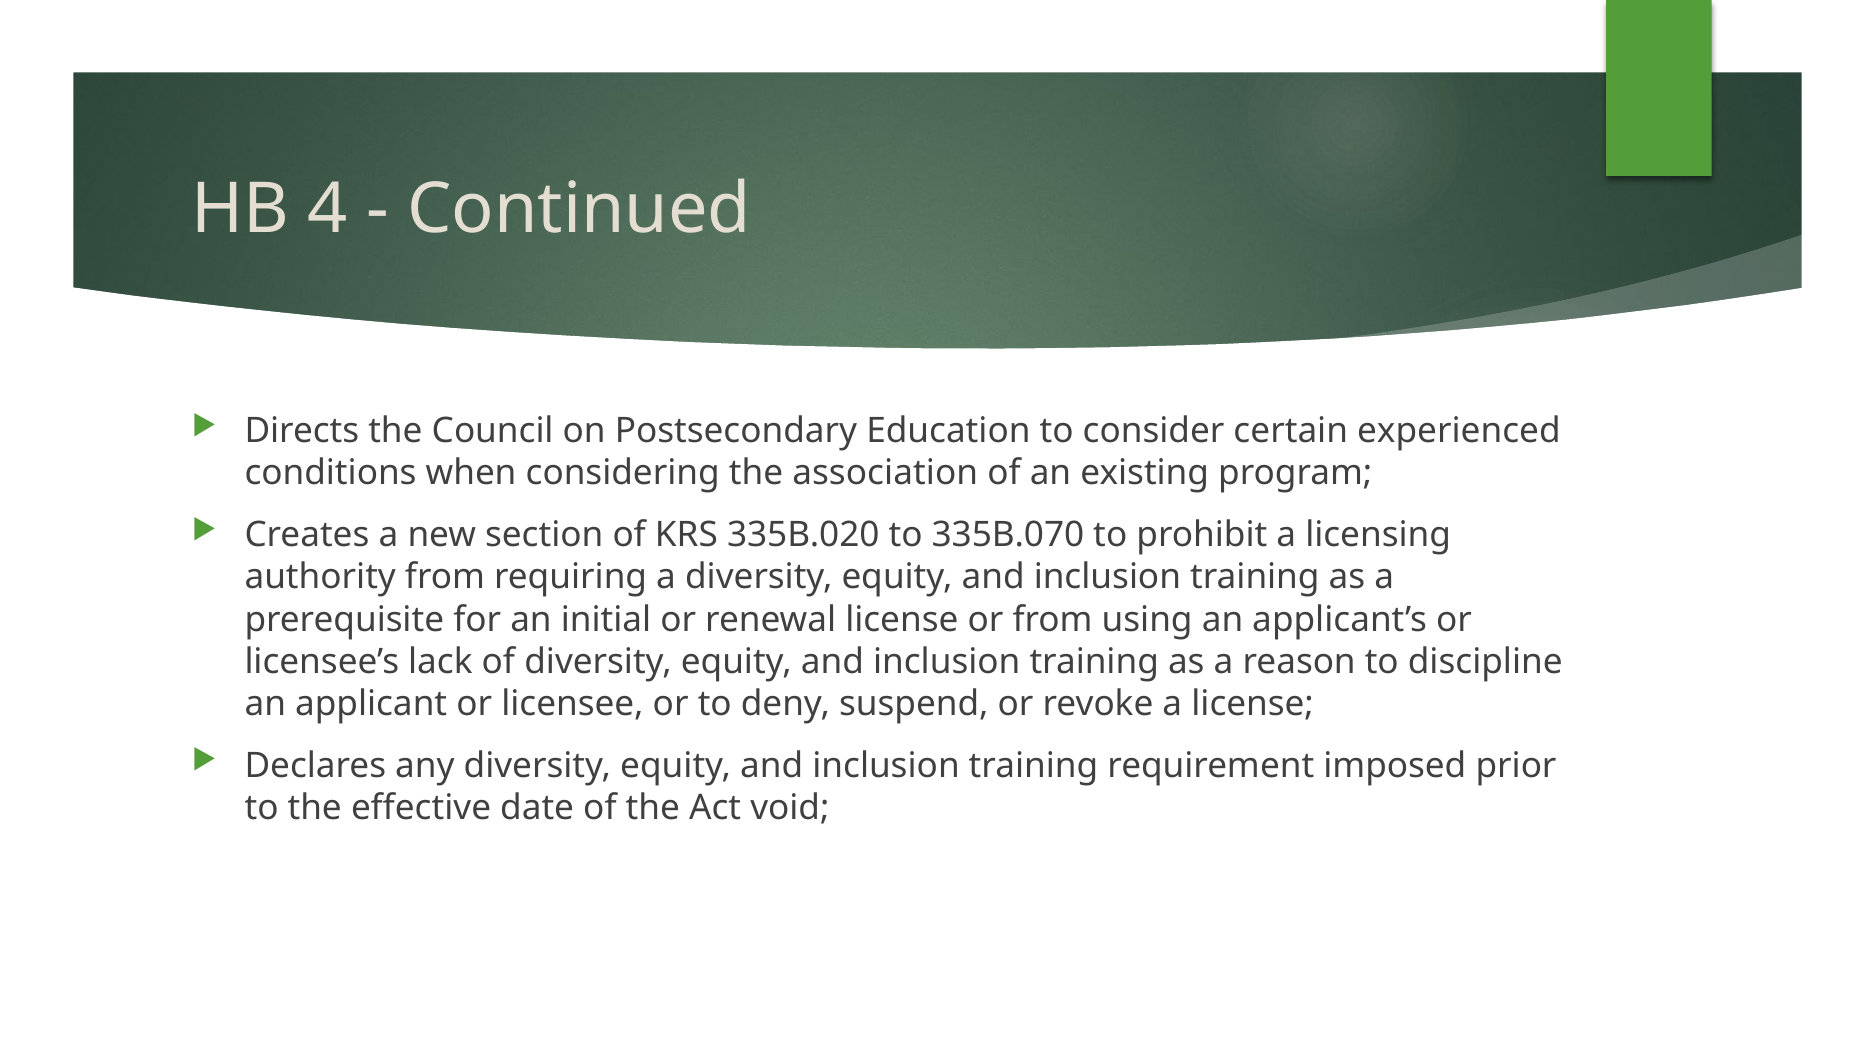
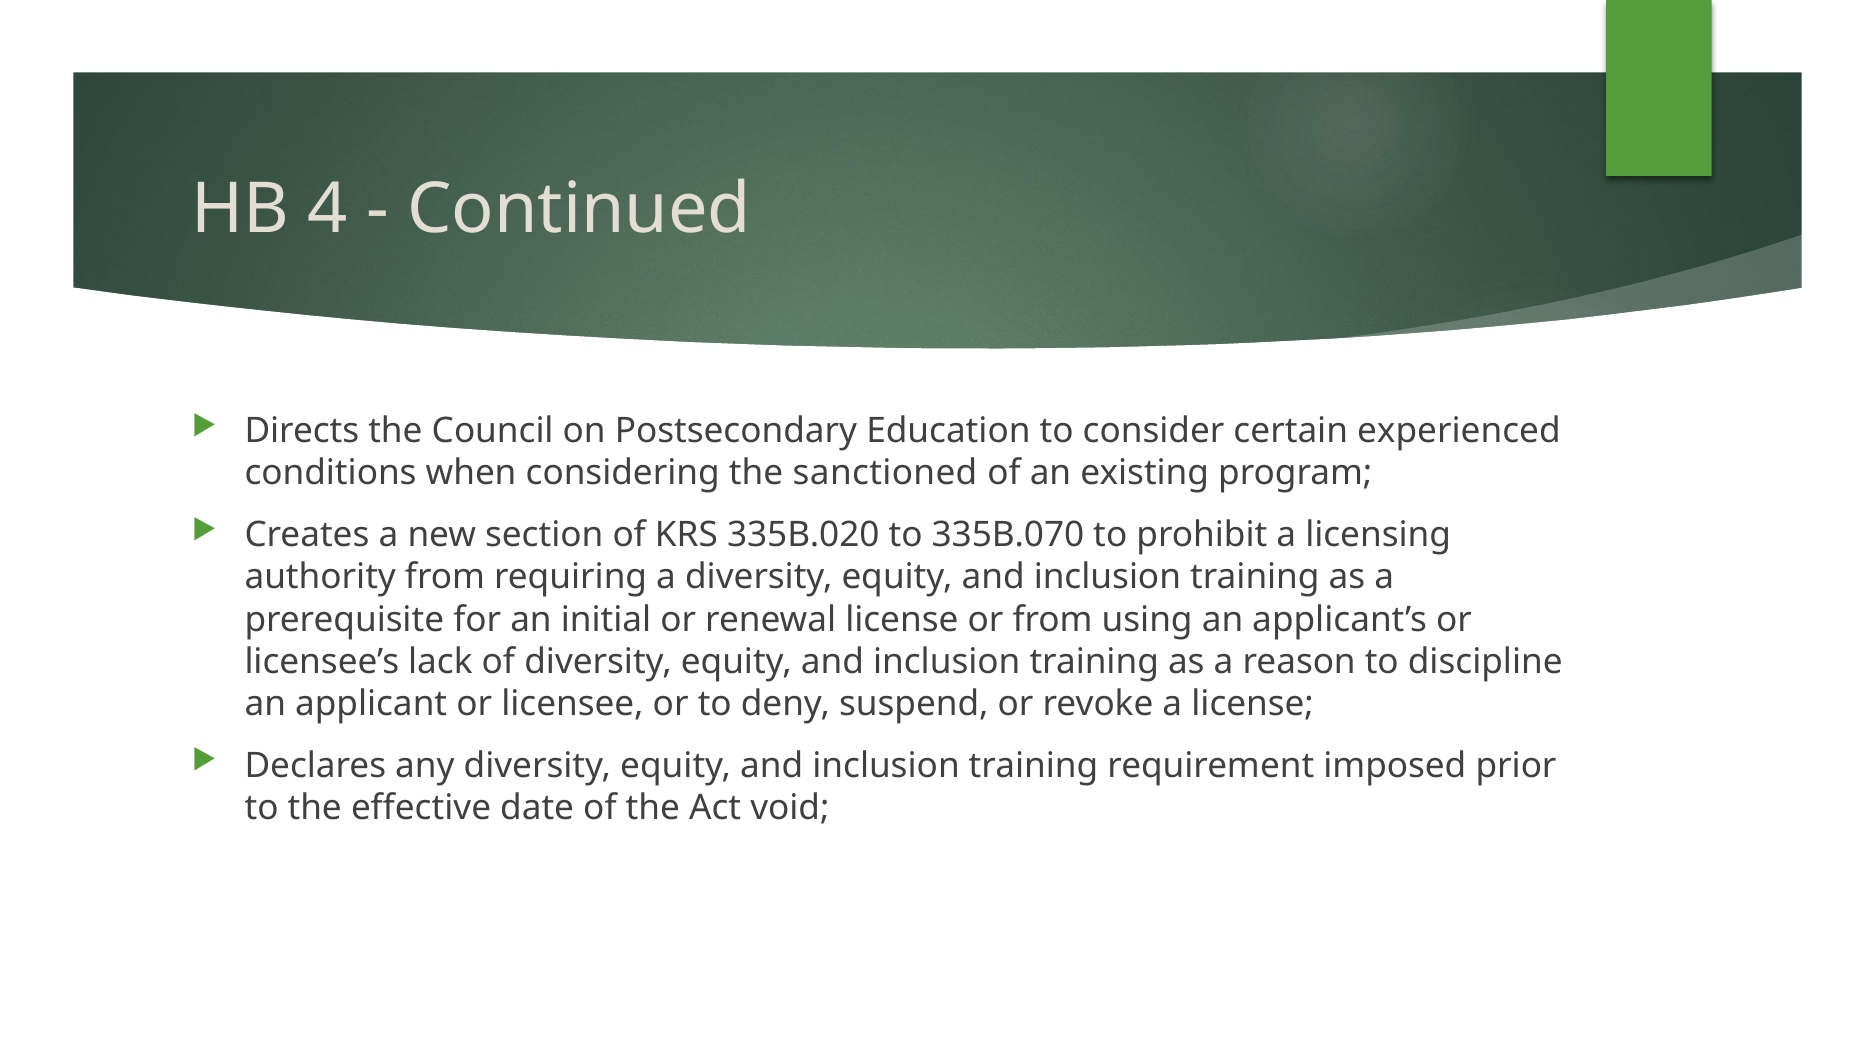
association: association -> sanctioned
